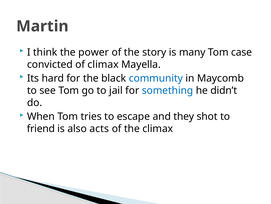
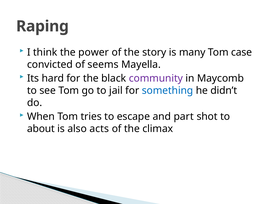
Martin: Martin -> Raping
of climax: climax -> seems
community colour: blue -> purple
they: they -> part
friend: friend -> about
